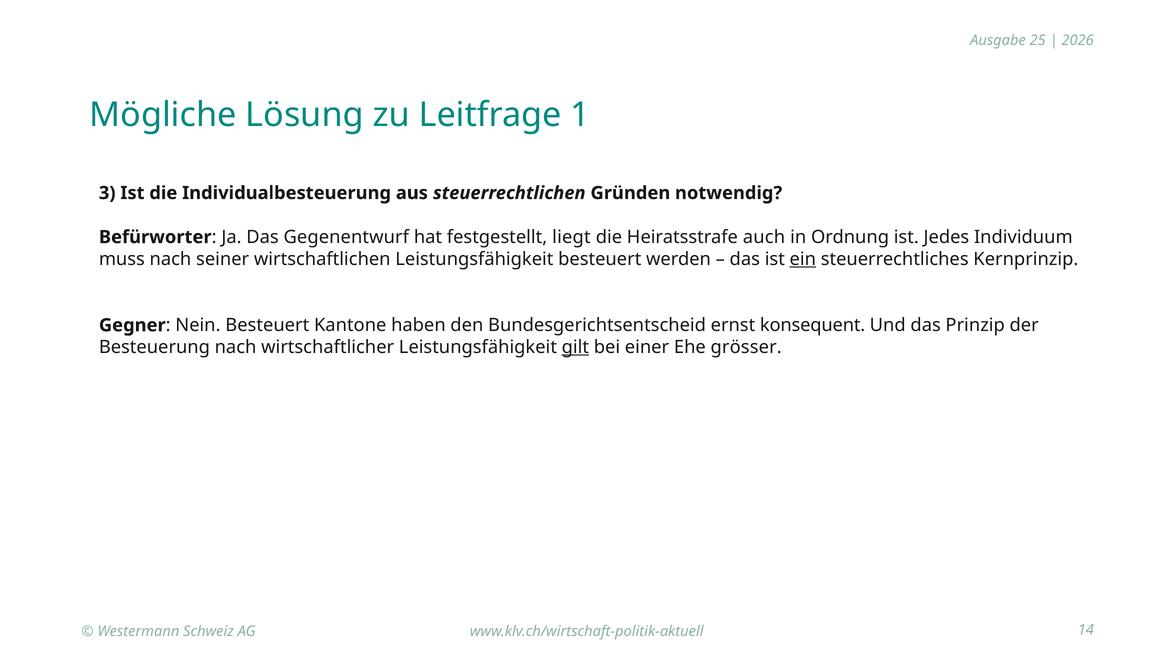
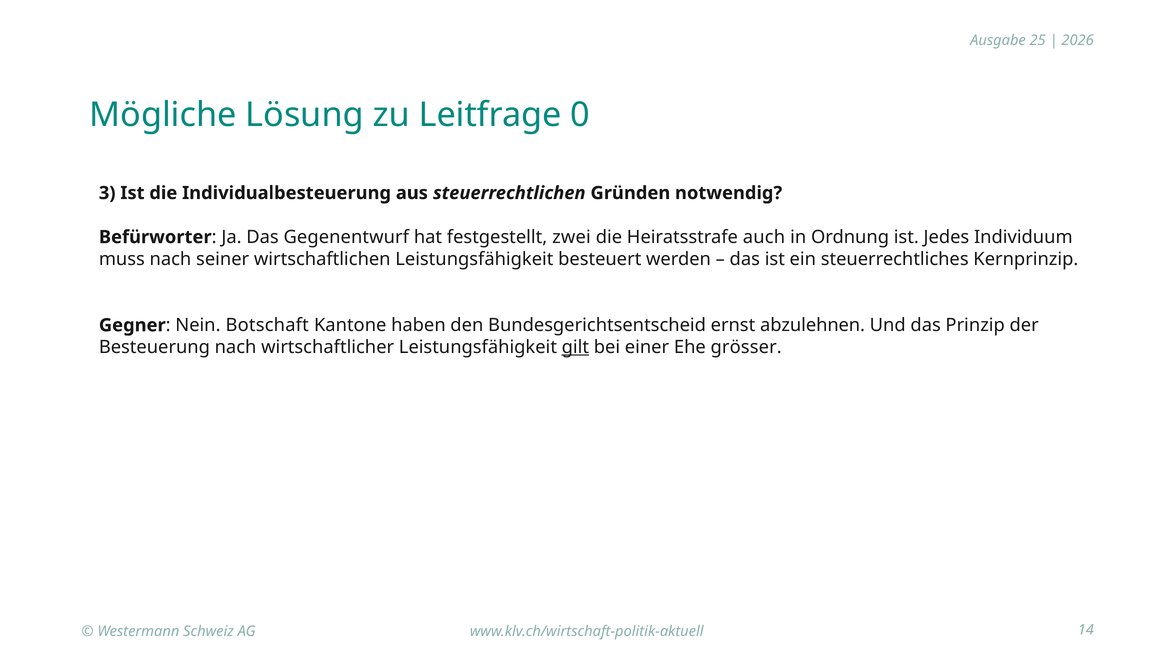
1: 1 -> 0
liegt: liegt -> zwei
ein underline: present -> none
Nein Besteuert: Besteuert -> Botschaft
konsequent: konsequent -> abzulehnen
